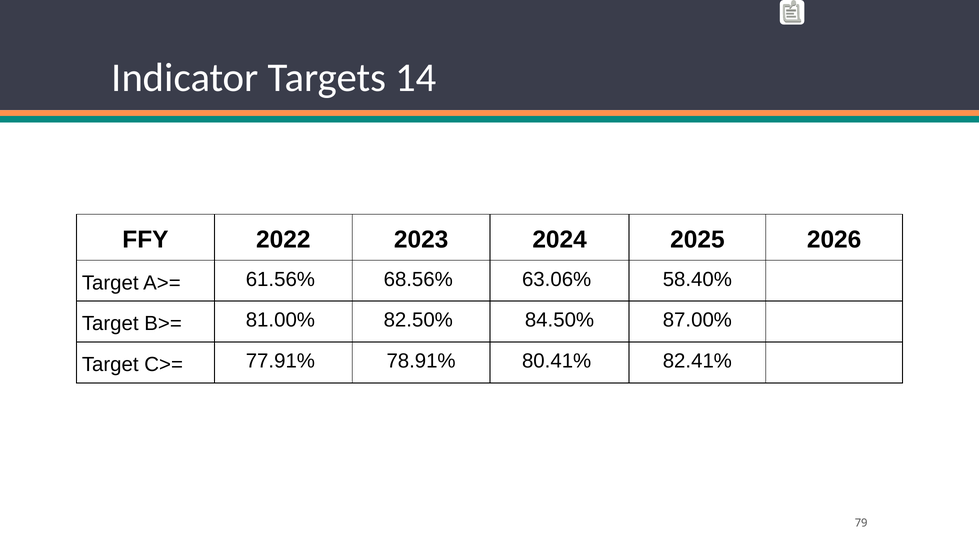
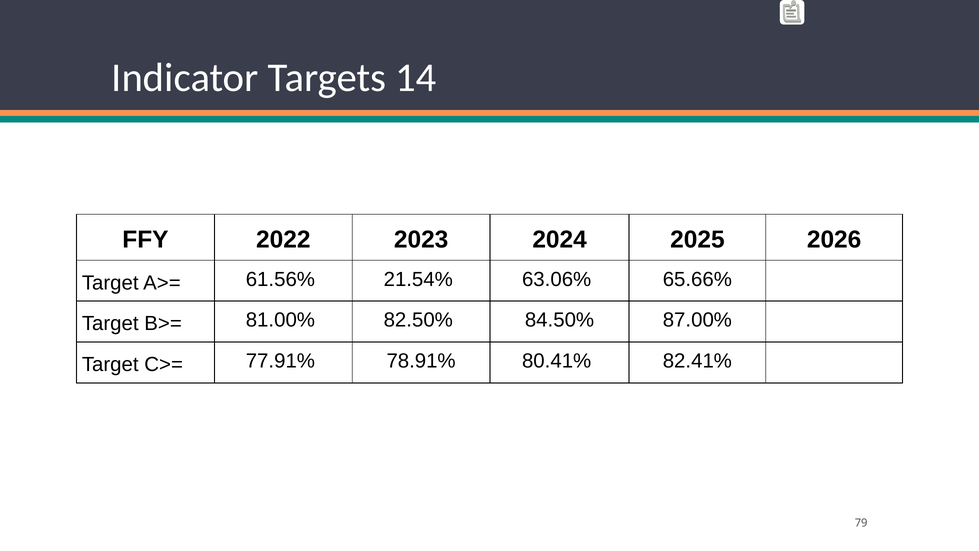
68.56%: 68.56% -> 21.54%
58.40%: 58.40% -> 65.66%
